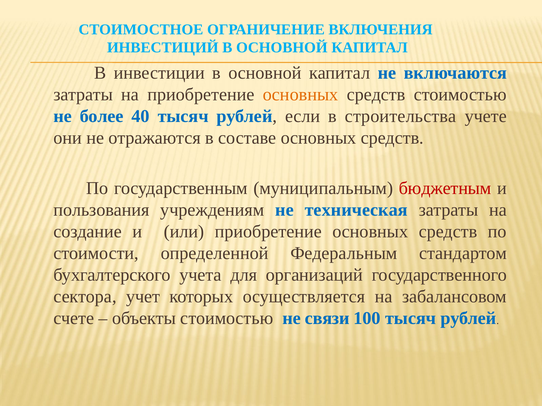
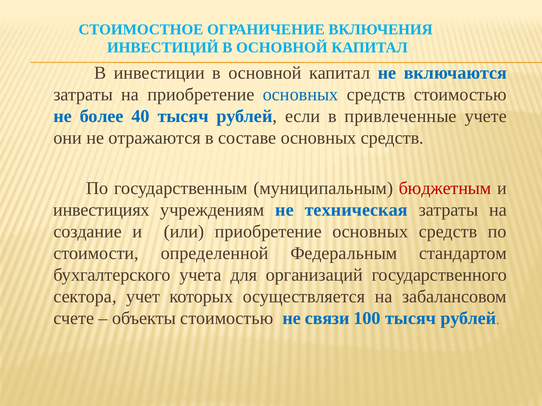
основных at (301, 95) colour: orange -> blue
строительства: строительства -> привлеченные
пользования: пользования -> инвестициях
